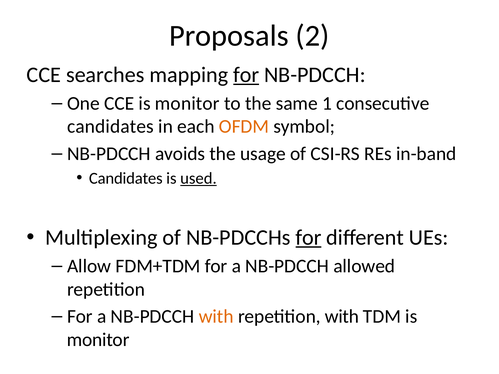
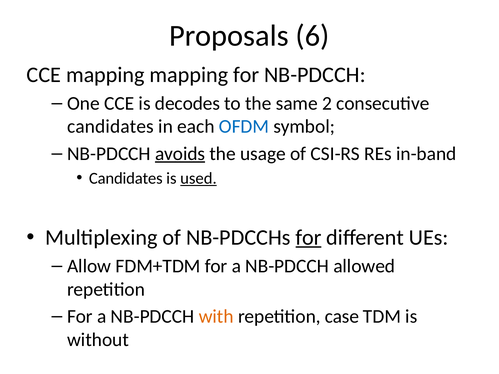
2: 2 -> 6
CCE searches: searches -> mapping
for at (246, 75) underline: present -> none
CCE is monitor: monitor -> decodes
1: 1 -> 2
OFDM colour: orange -> blue
avoids underline: none -> present
repetition with: with -> case
monitor at (98, 340): monitor -> without
